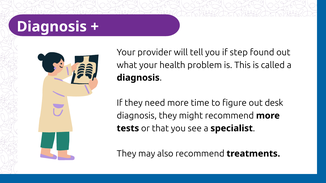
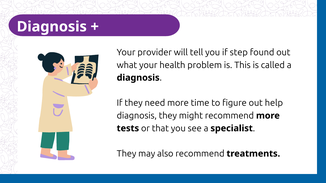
desk: desk -> help
